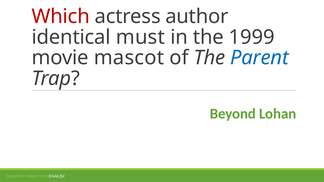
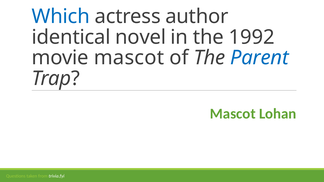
Which colour: red -> blue
must: must -> novel
1999: 1999 -> 1992
Beyond at (233, 114): Beyond -> Mascot
